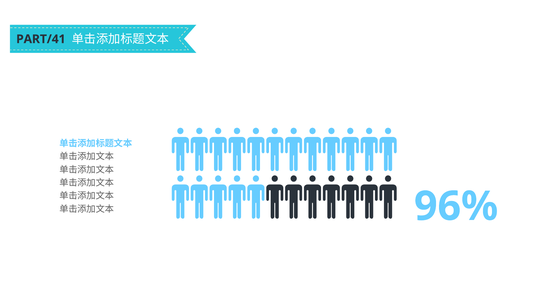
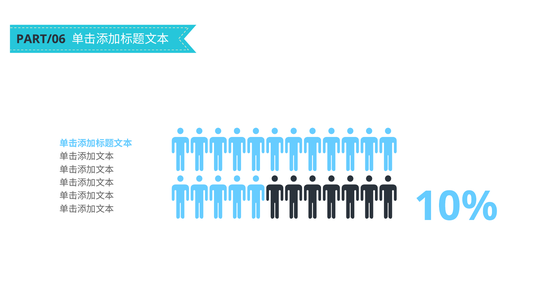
PART/41: PART/41 -> PART/06
96%: 96% -> 10%
